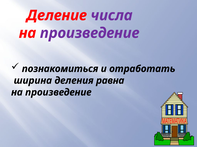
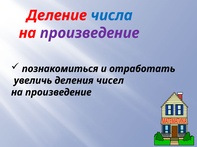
числа colour: purple -> blue
ширина: ширина -> увеличь
равна: равна -> чисел
